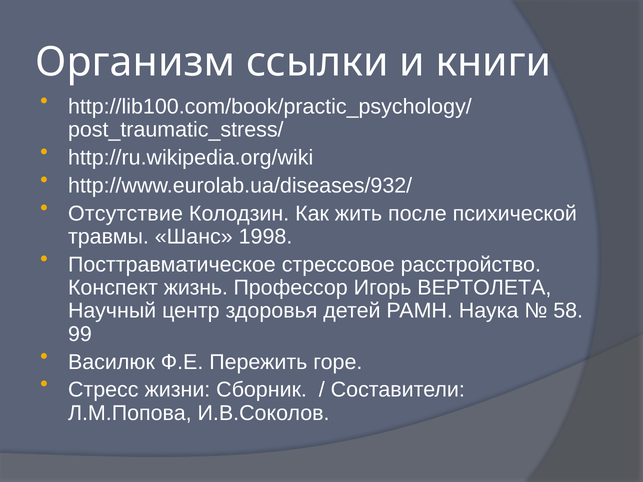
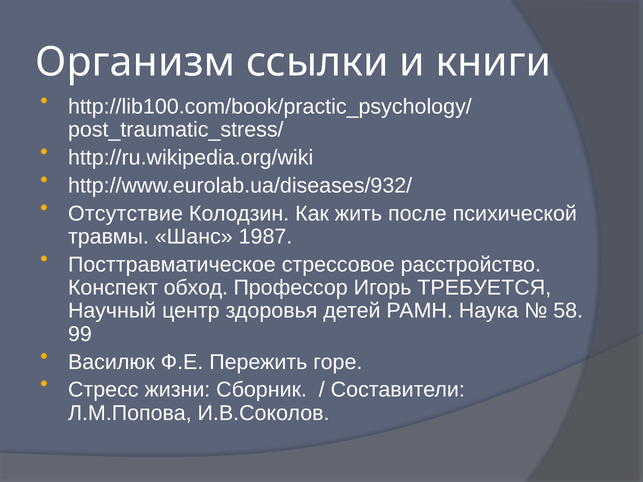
1998: 1998 -> 1987
жизнь: жизнь -> обход
ВЕРТОЛЕТА: ВЕРТОЛЕТА -> ТРЕБУЕТСЯ
